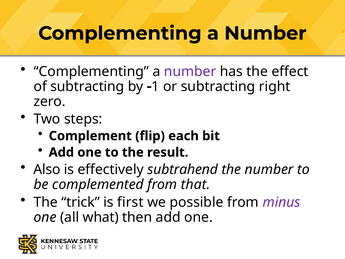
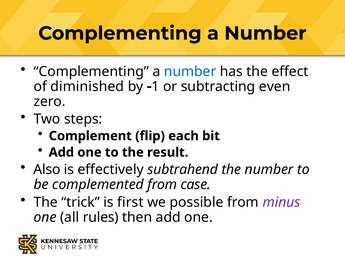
number at (190, 71) colour: purple -> blue
of subtracting: subtracting -> diminished
right: right -> even
that: that -> case
what: what -> rules
